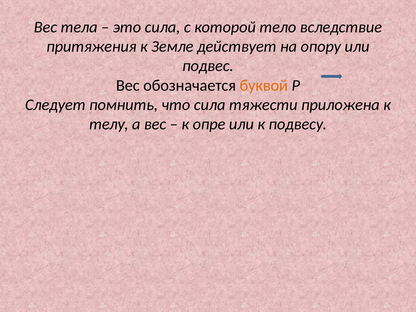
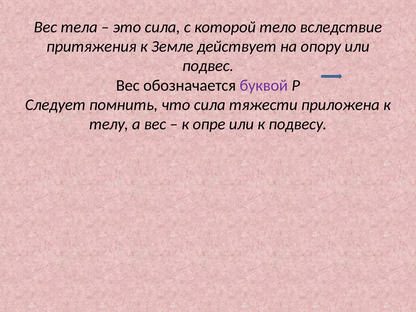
буквой colour: orange -> purple
